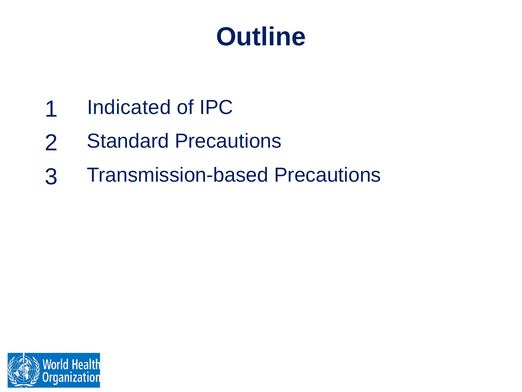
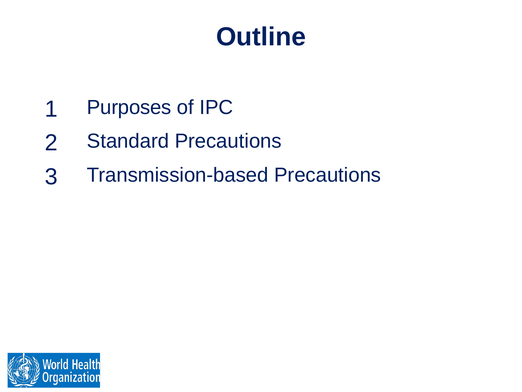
Indicated: Indicated -> Purposes
